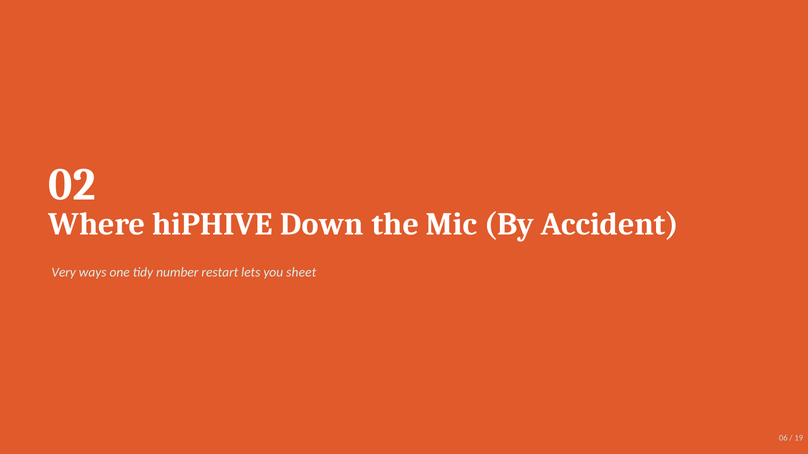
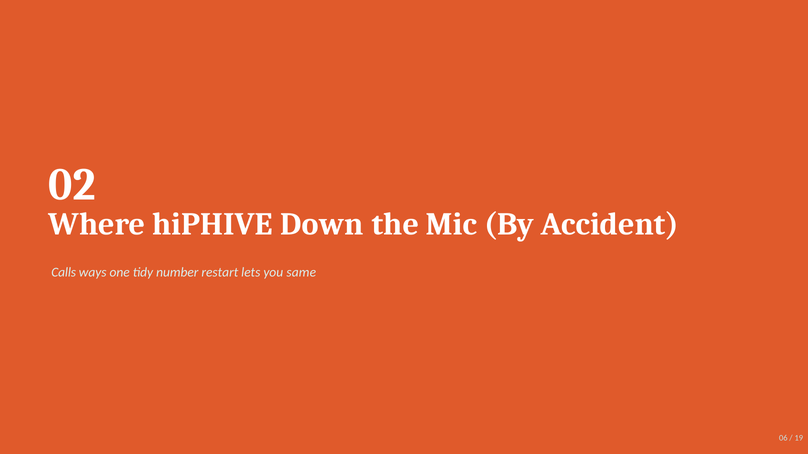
Very: Very -> Calls
sheet: sheet -> same
